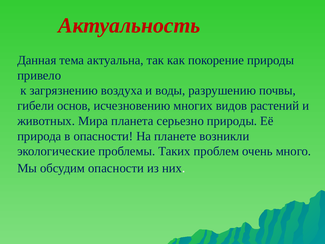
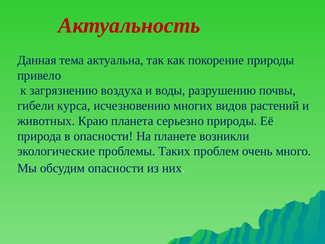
основ: основ -> курса
Мира: Мира -> Краю
